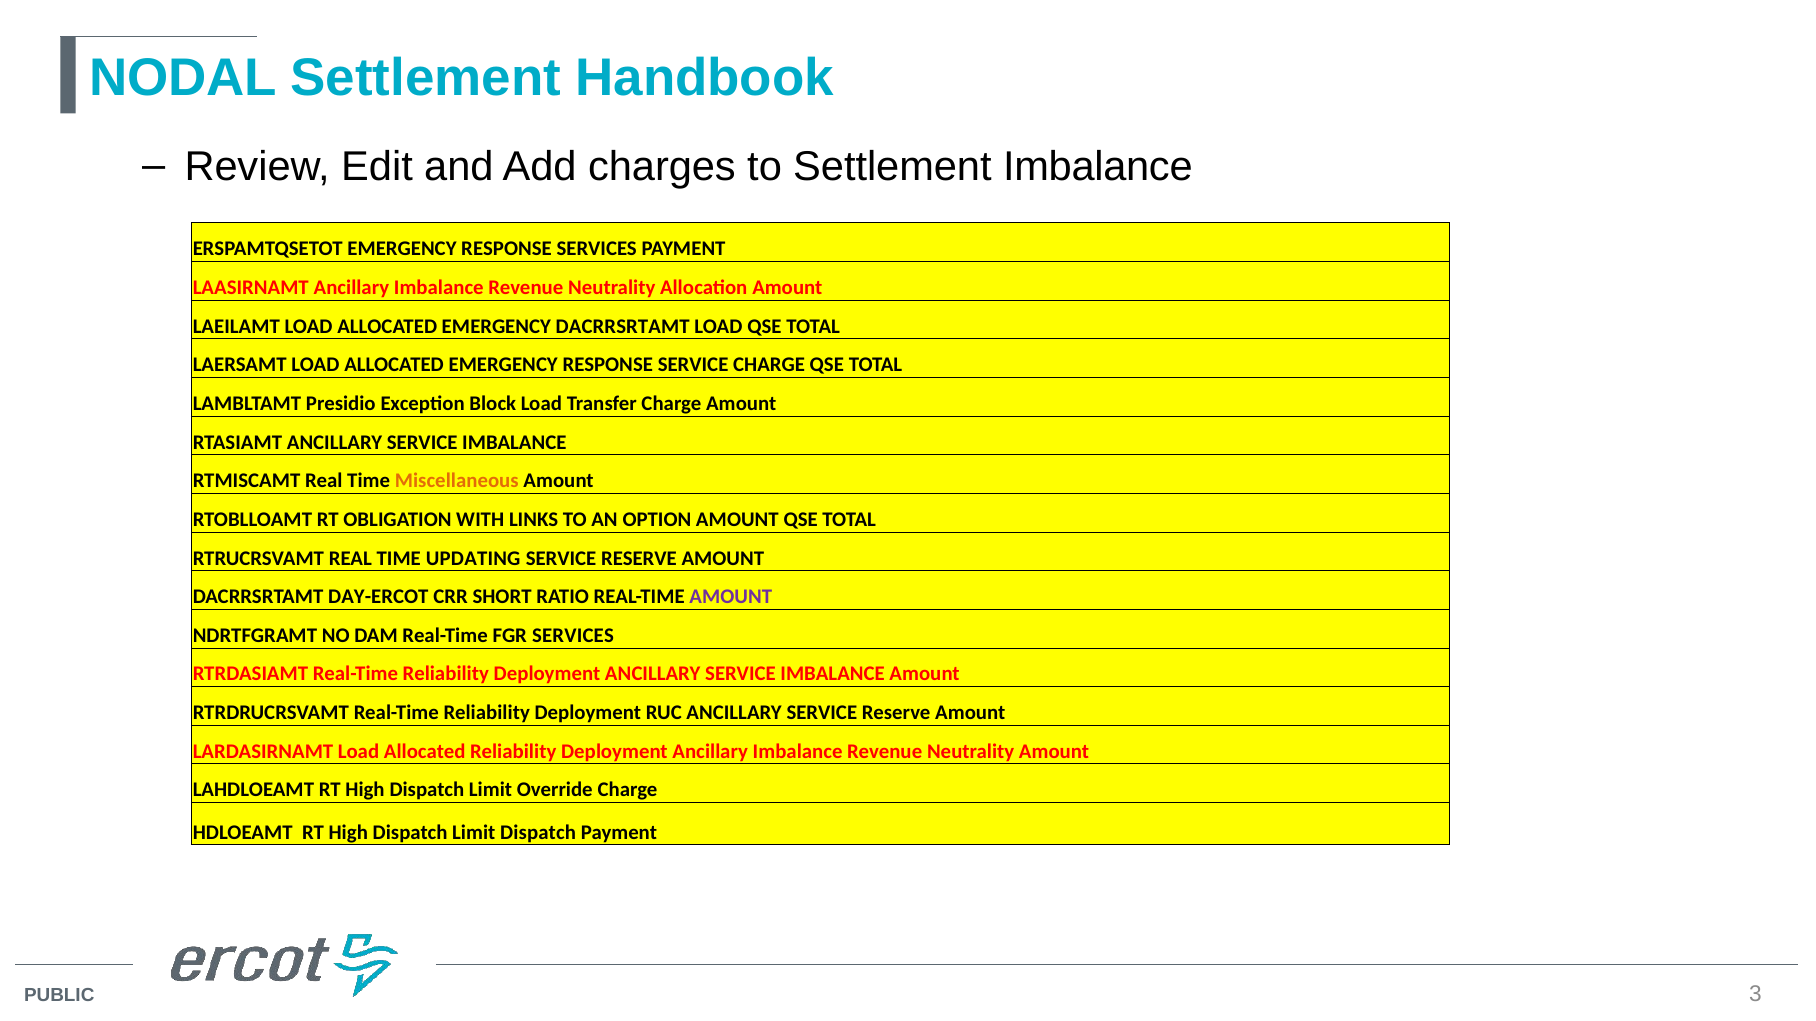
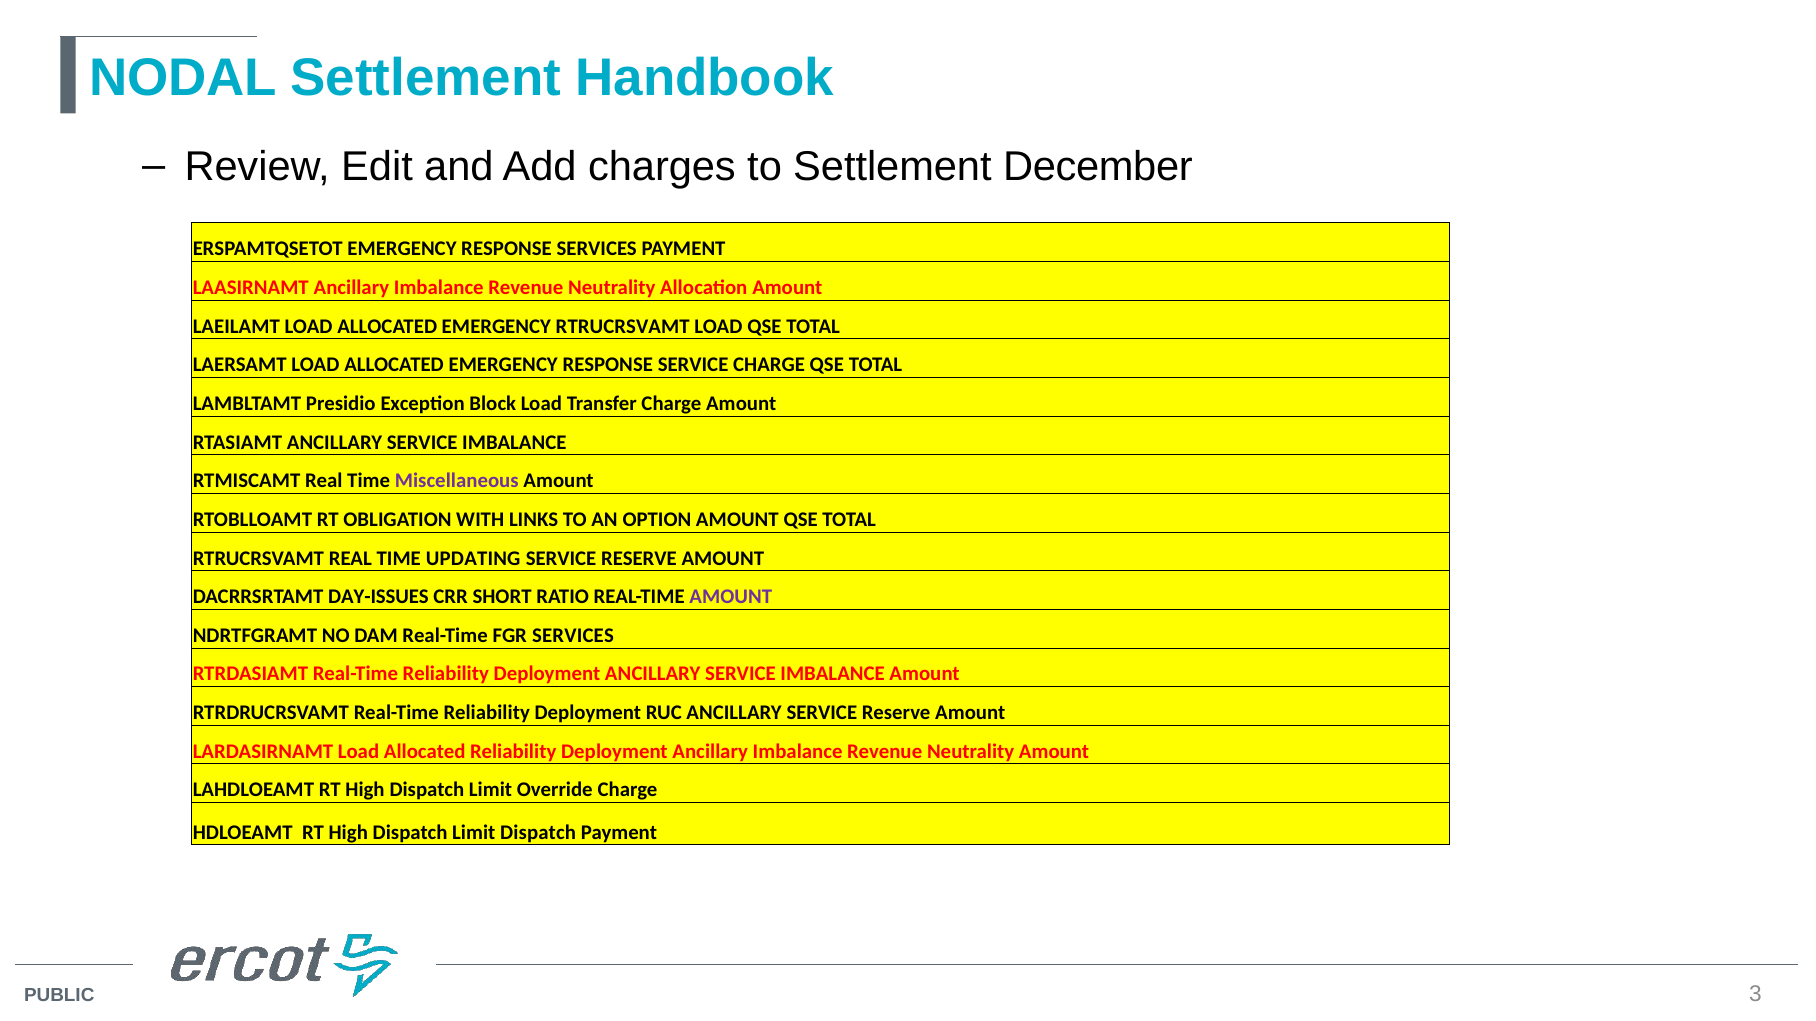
Settlement Imbalance: Imbalance -> December
EMERGENCY DACRRSRTAMT: DACRRSRTAMT -> RTRUCRSVAMT
Miscellaneous colour: orange -> purple
DAY-ERCOT: DAY-ERCOT -> DAY-ISSUES
